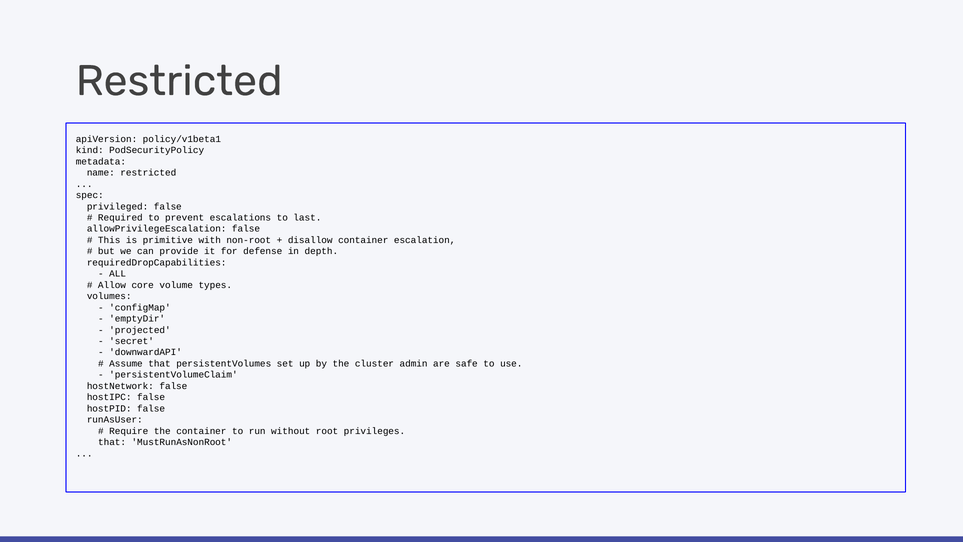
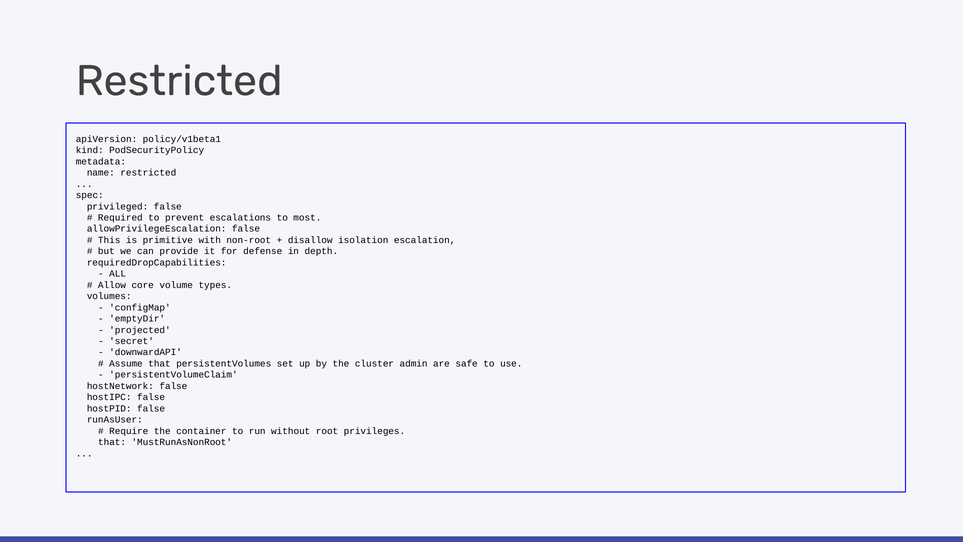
last: last -> most
disallow container: container -> isolation
